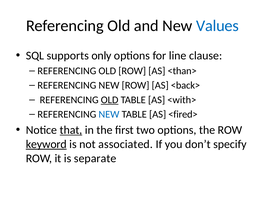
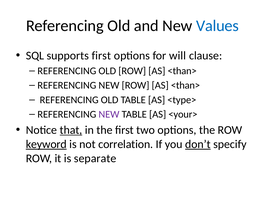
supports only: only -> first
line: line -> will
NEW ROW AS <back>: <back> -> <than>
OLD at (110, 100) underline: present -> none
<with>: <with> -> <type>
NEW at (109, 114) colour: blue -> purple
<fired>: <fired> -> <your>
associated: associated -> correlation
don’t underline: none -> present
